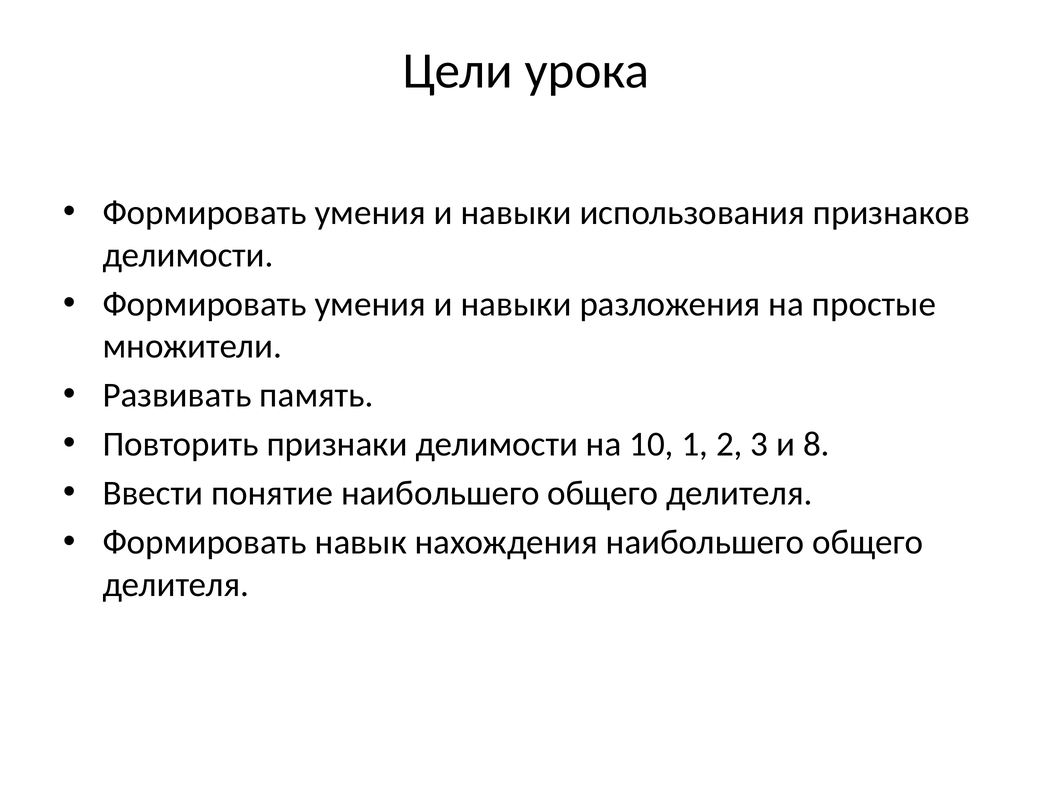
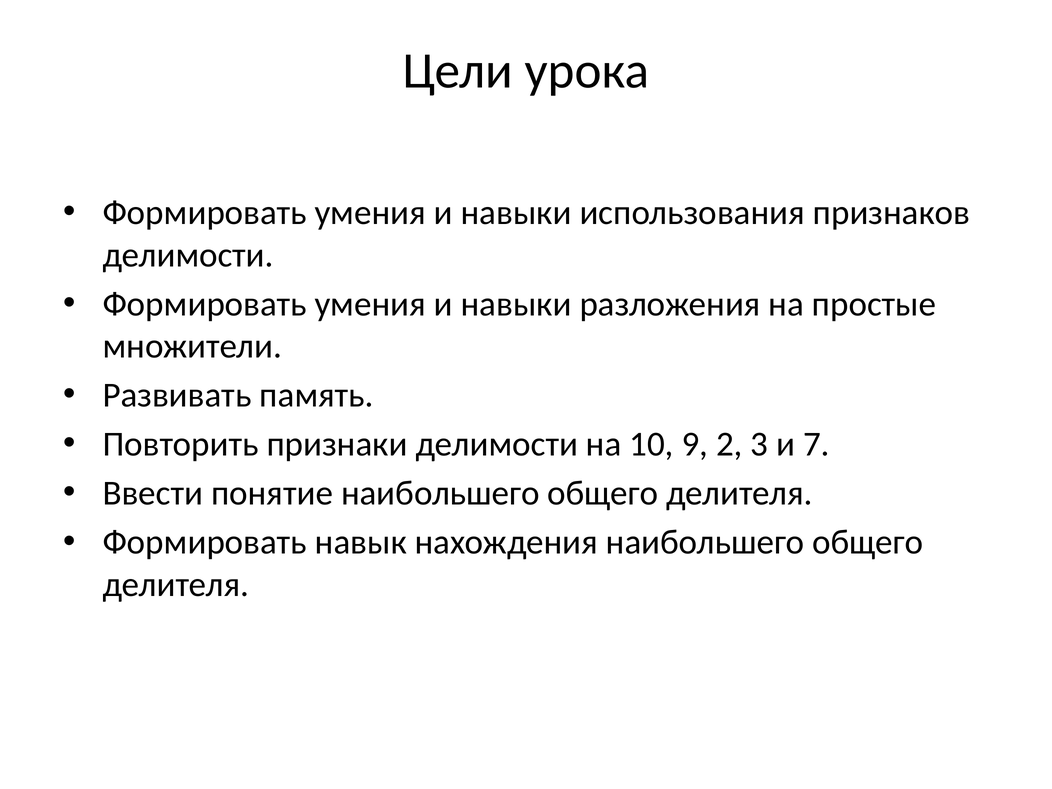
1: 1 -> 9
8: 8 -> 7
